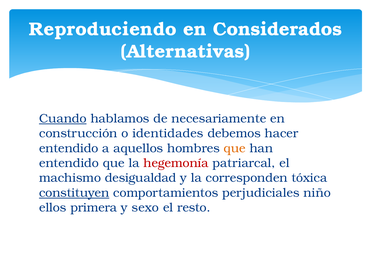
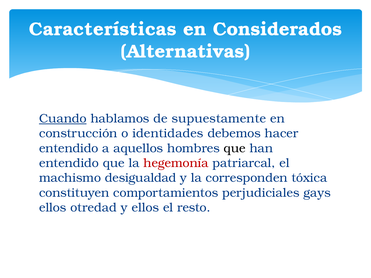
Reproduciendo: Reproduciendo -> Características
necesariamente: necesariamente -> supuestamente
que at (235, 148) colour: orange -> black
constituyen underline: present -> none
niño: niño -> gays
primera: primera -> otredad
y sexo: sexo -> ellos
